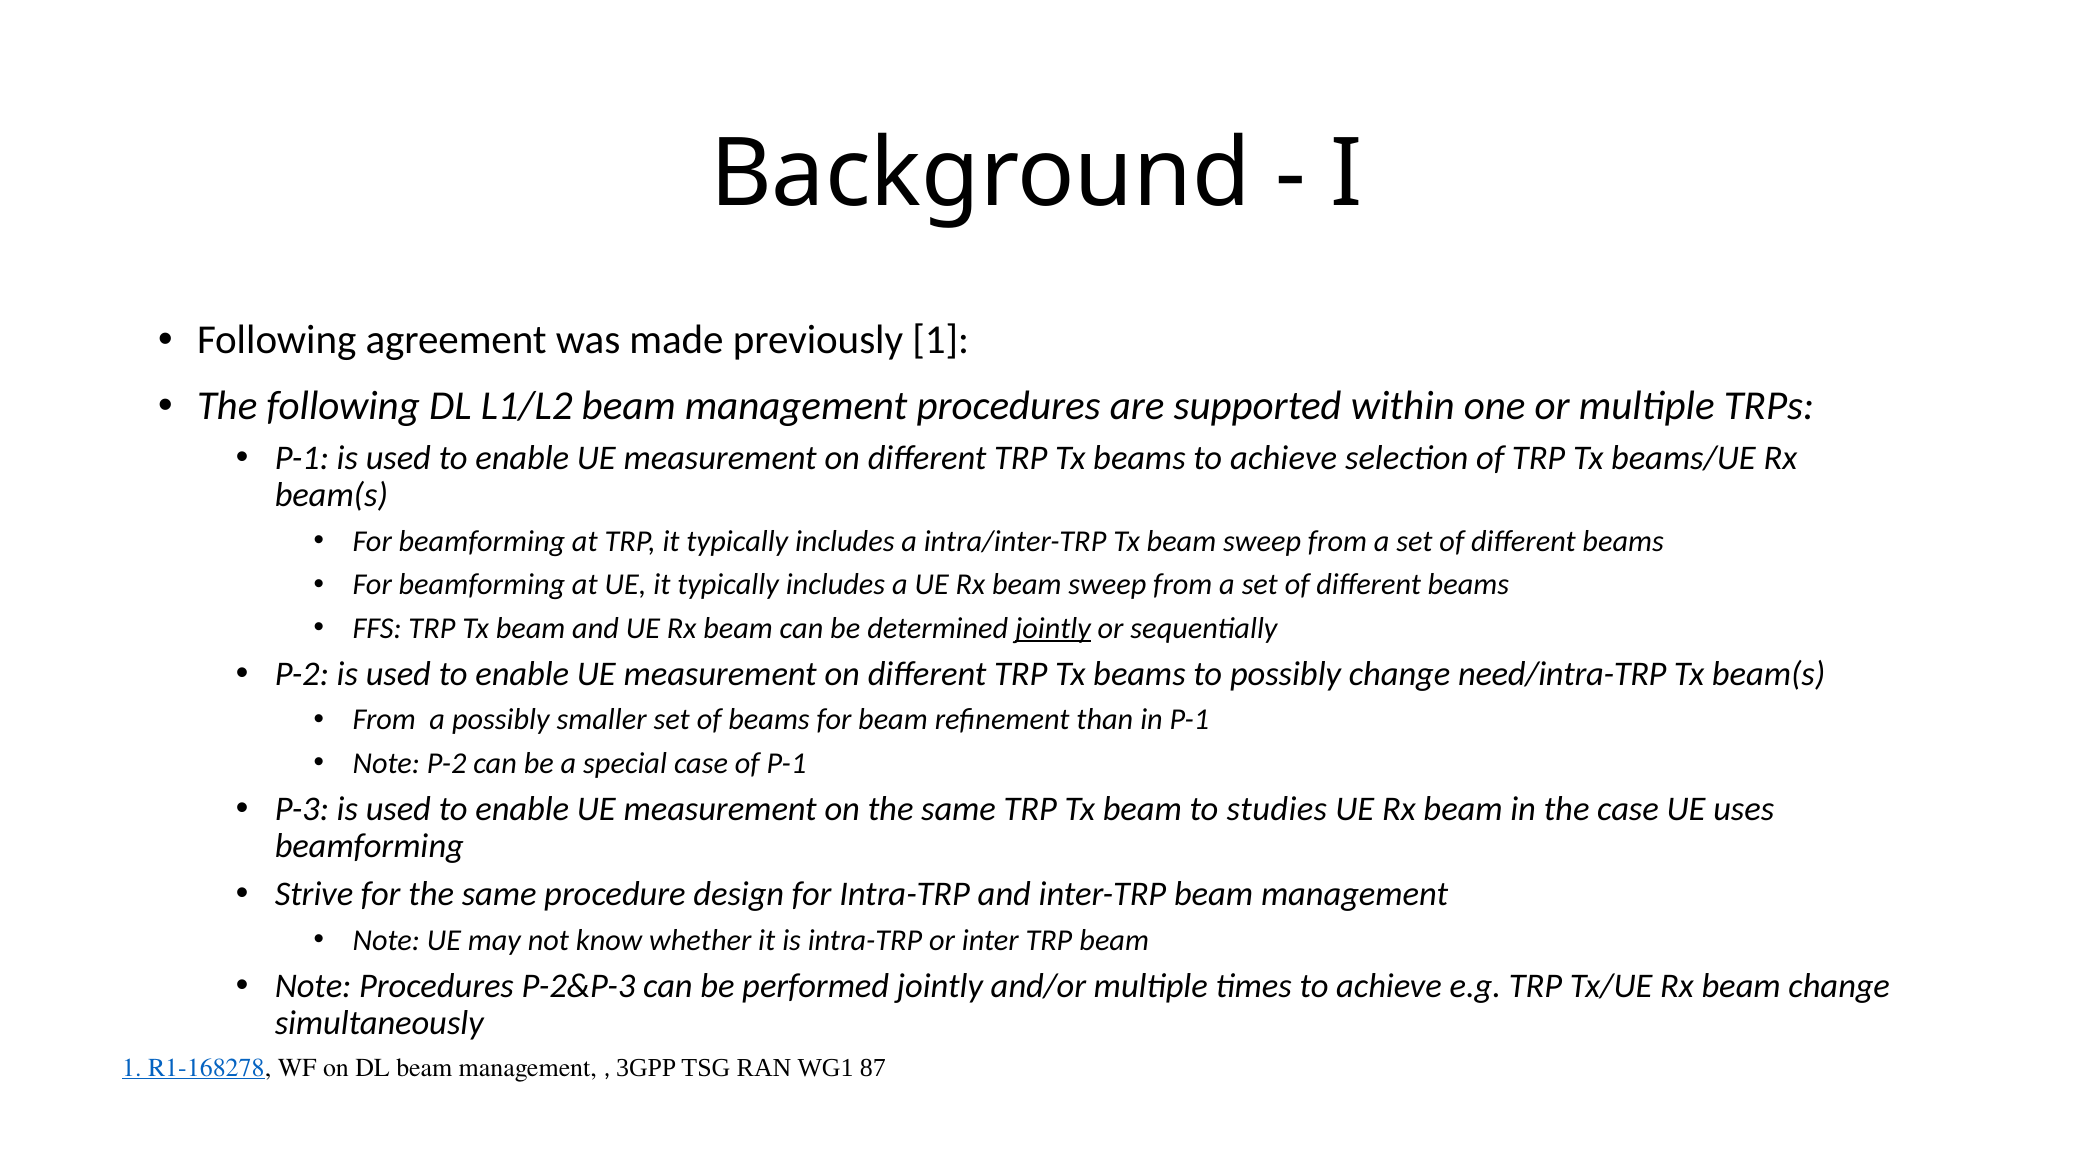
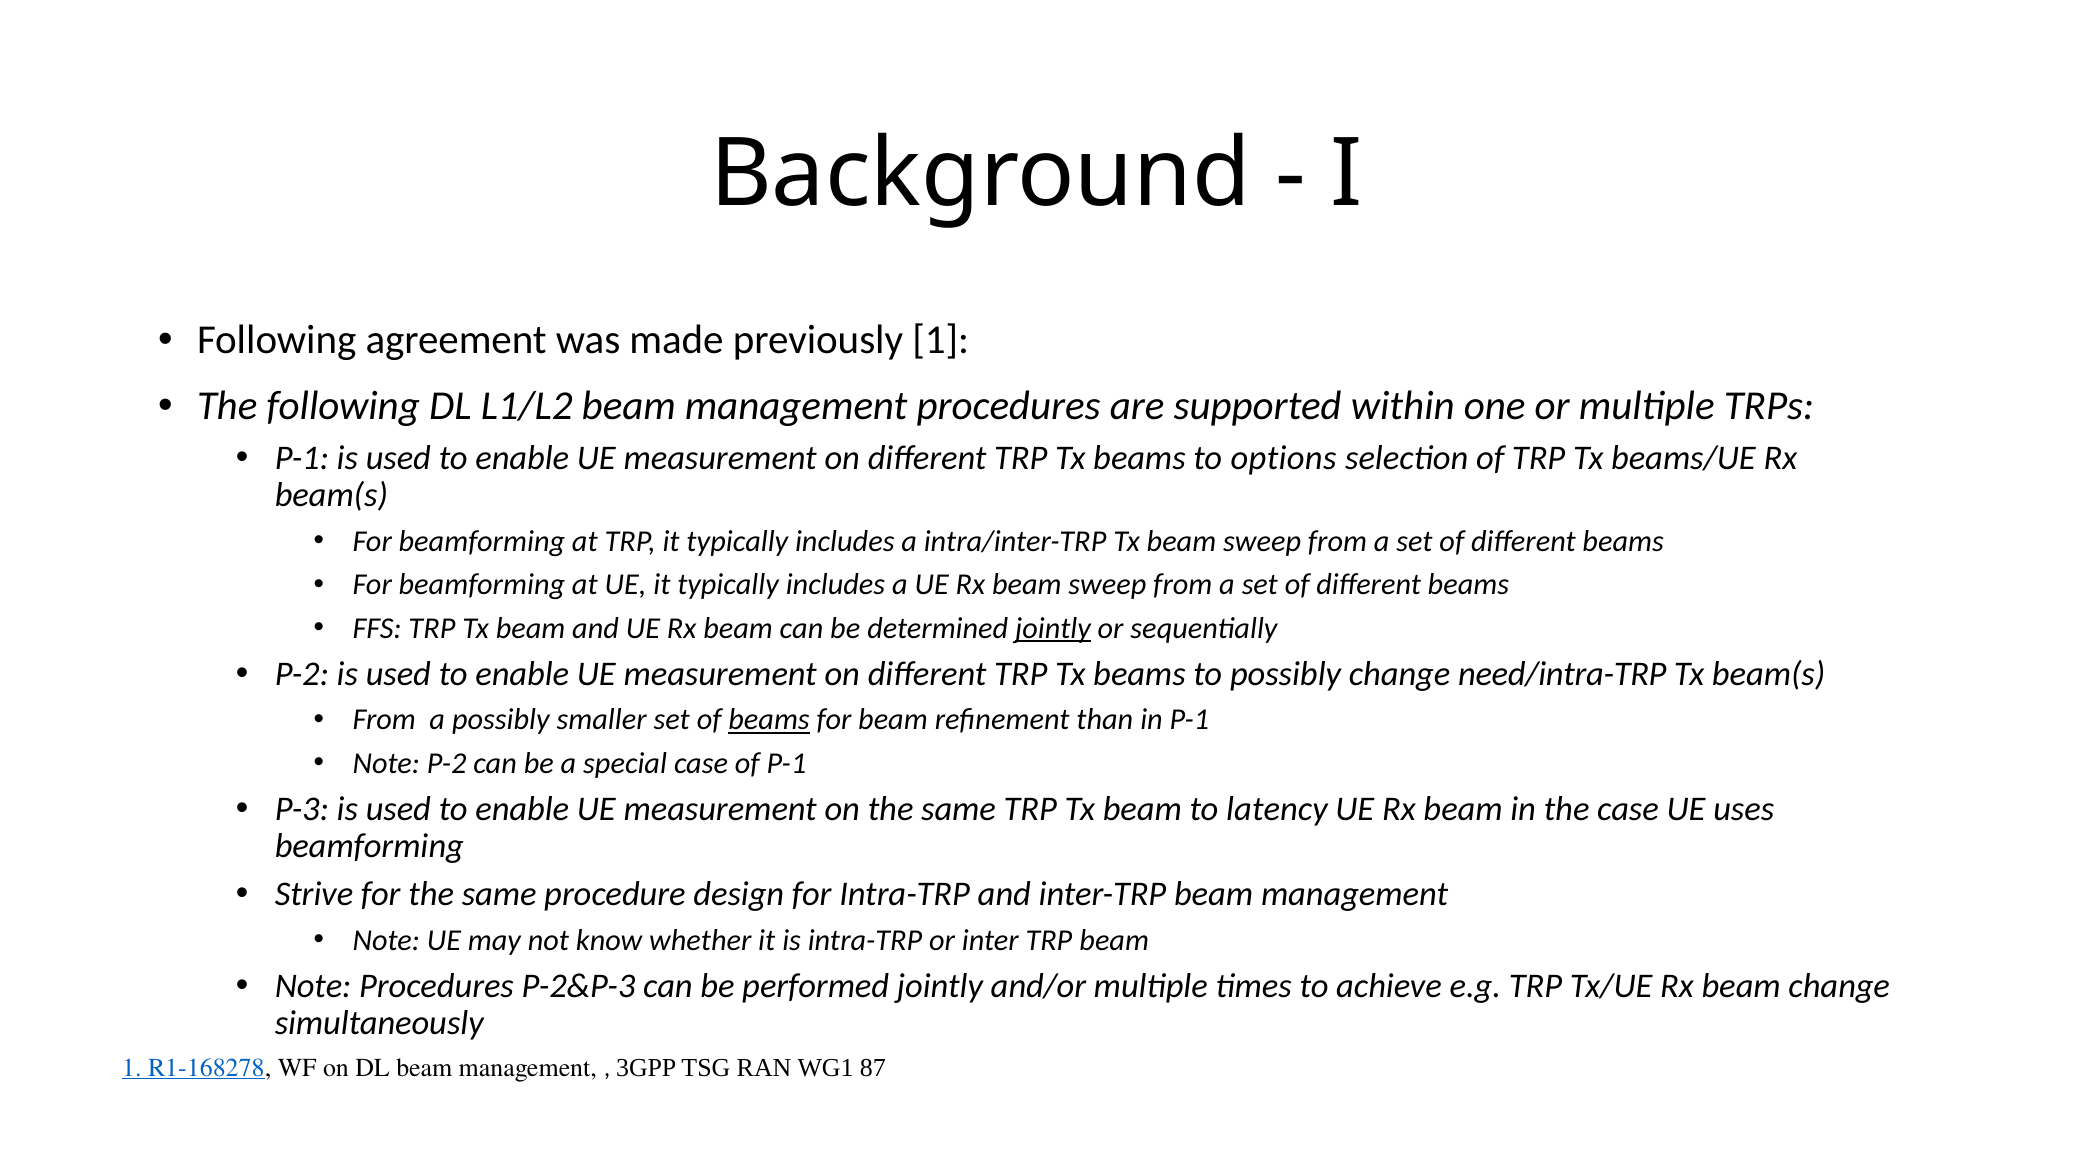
beams to achieve: achieve -> options
beams at (769, 719) underline: none -> present
studies: studies -> latency
